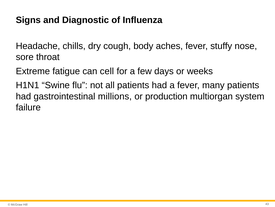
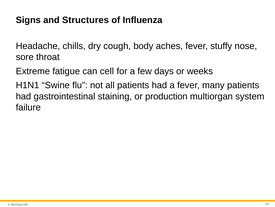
Diagnostic: Diagnostic -> Structures
millions: millions -> staining
